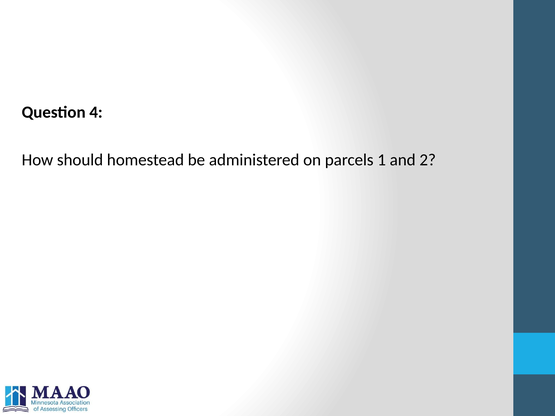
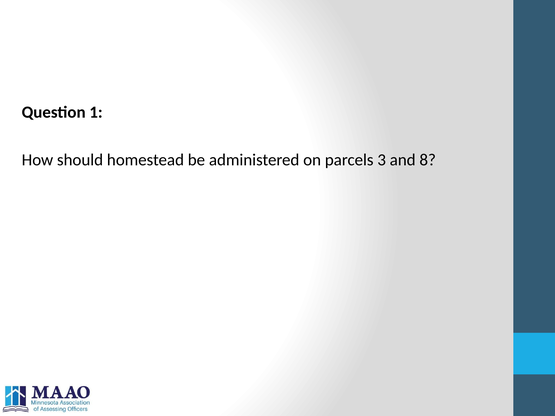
4: 4 -> 1
1: 1 -> 3
2: 2 -> 8
